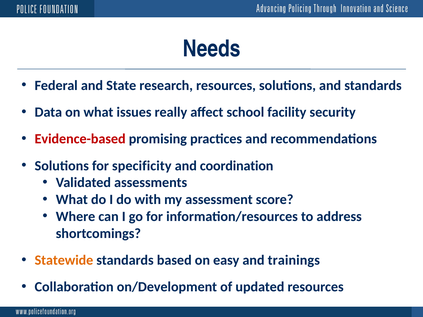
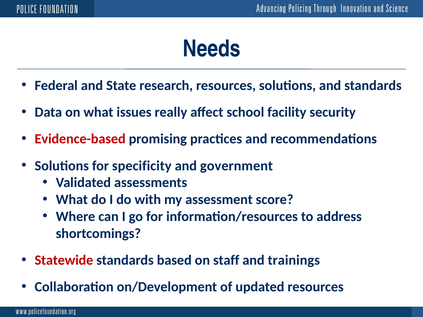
coordination: coordination -> government
Statewide colour: orange -> red
easy: easy -> staff
